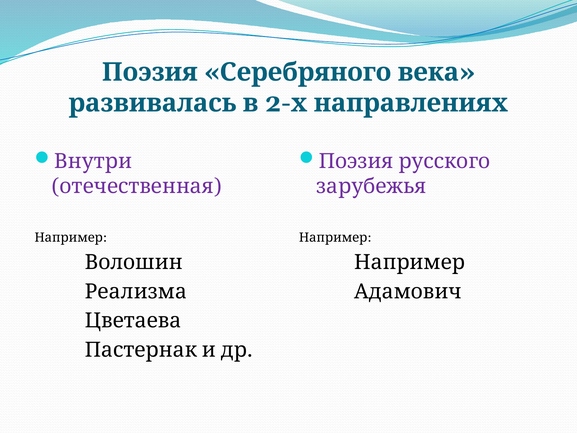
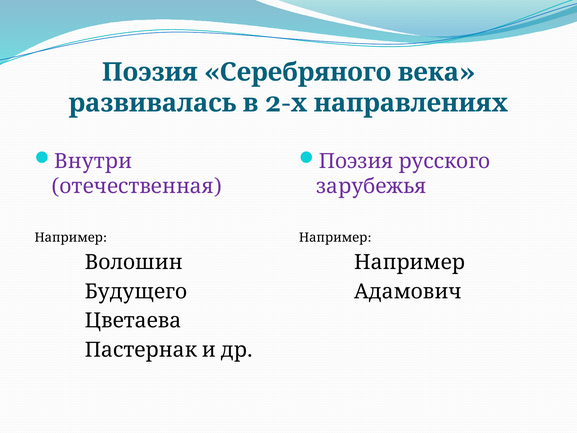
Реализма: Реализма -> Будущего
